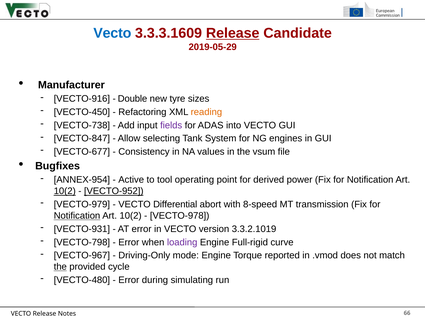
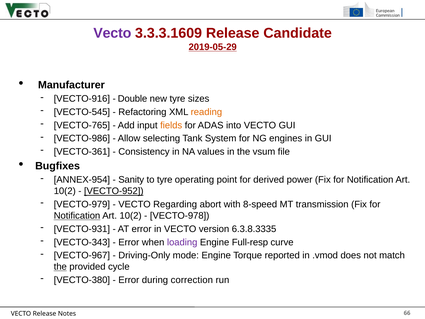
Vecto at (112, 33) colour: blue -> purple
Release at (233, 33) underline: present -> none
2019-05-29 underline: none -> present
VECTO-450: VECTO-450 -> VECTO-545
VECTO-738: VECTO-738 -> VECTO-765
fields colour: purple -> orange
VECTO-847: VECTO-847 -> VECTO-986
VECTO-677: VECTO-677 -> VECTO-361
Active: Active -> Sanity
to tool: tool -> tyre
10(2 at (65, 191) underline: present -> none
Differential: Differential -> Regarding
3.3.2.1019: 3.3.2.1019 -> 6.3.8.3335
VECTO-798: VECTO-798 -> VECTO-343
Full-rigid: Full-rigid -> Full-resp
VECTO-480: VECTO-480 -> VECTO-380
simulating: simulating -> correction
